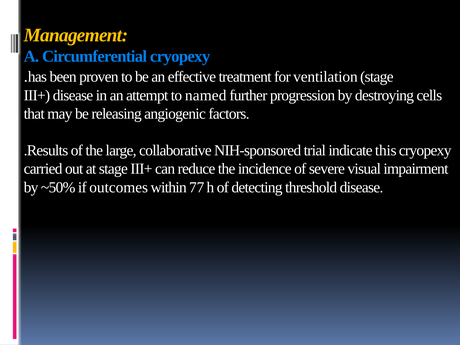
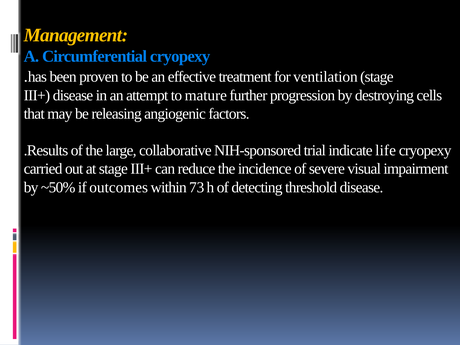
named: named -> mature
this: this -> life
77: 77 -> 73
